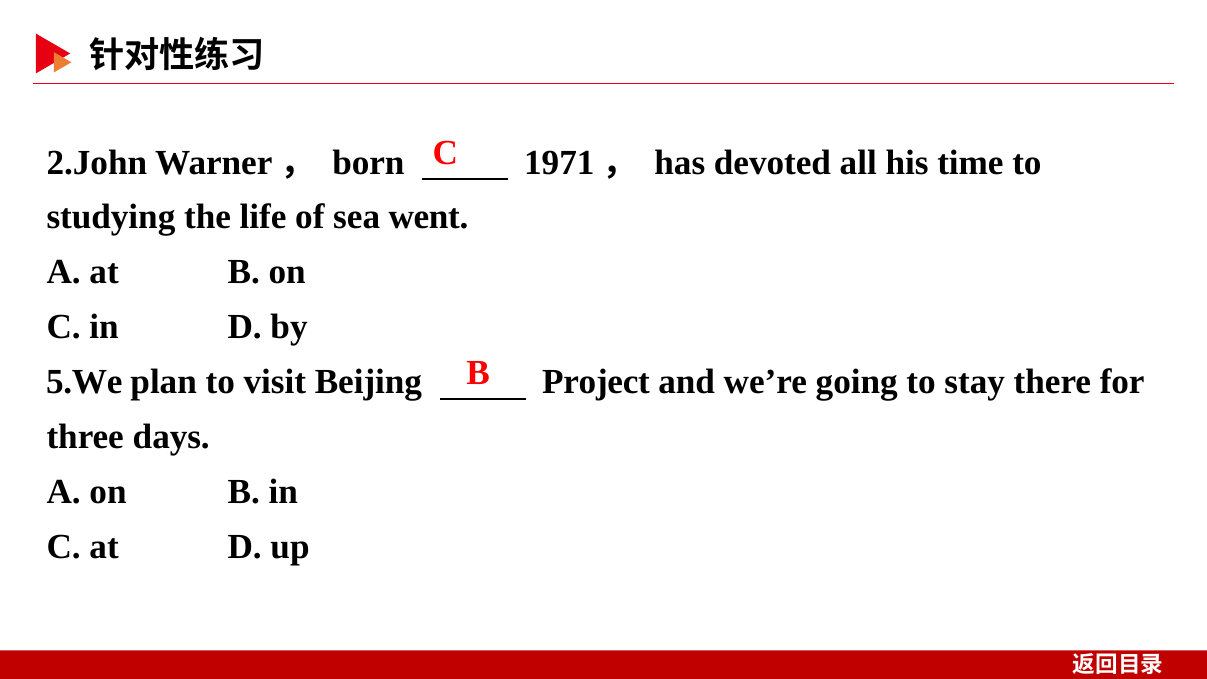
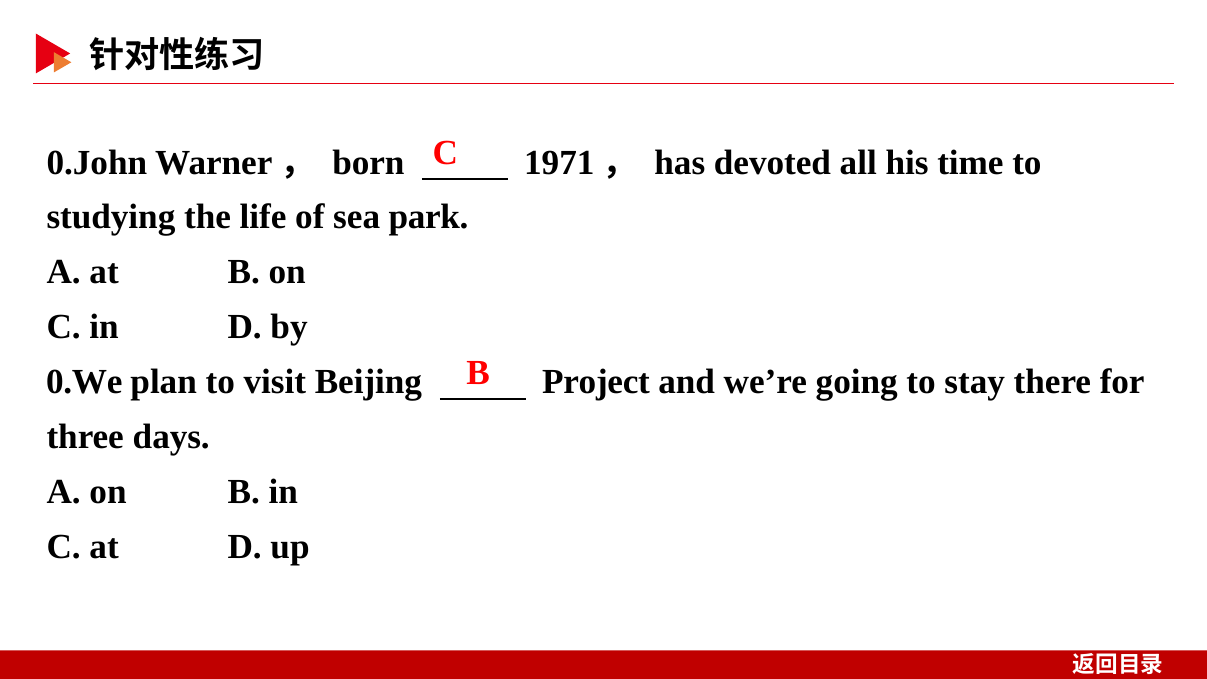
2.John: 2.John -> 0.John
went: went -> park
5.We: 5.We -> 0.We
